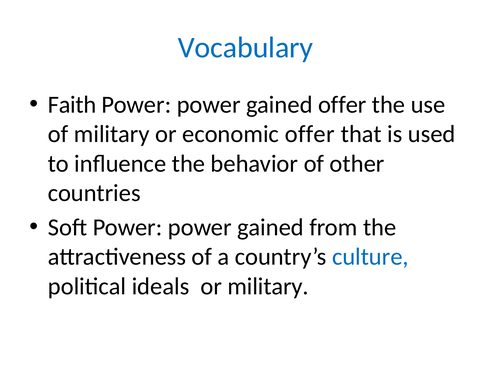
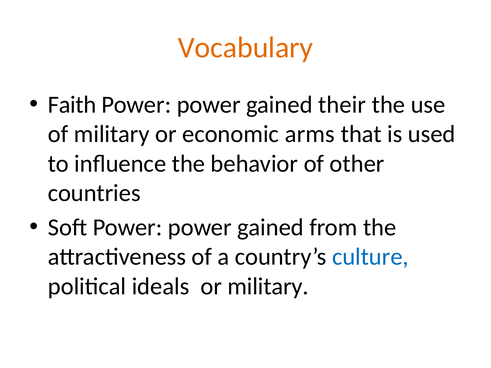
Vocabulary colour: blue -> orange
gained offer: offer -> their
economic offer: offer -> arms
